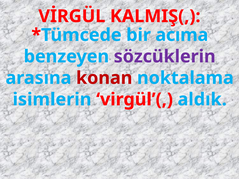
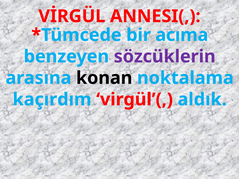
KALMIŞ(: KALMIŞ( -> ANNESI(
konan colour: red -> black
isimlerin: isimlerin -> kaçırdım
